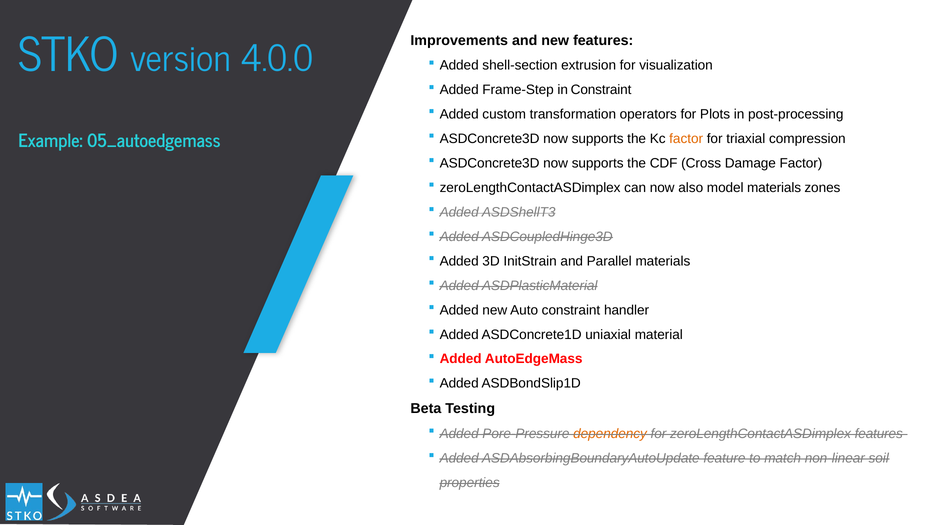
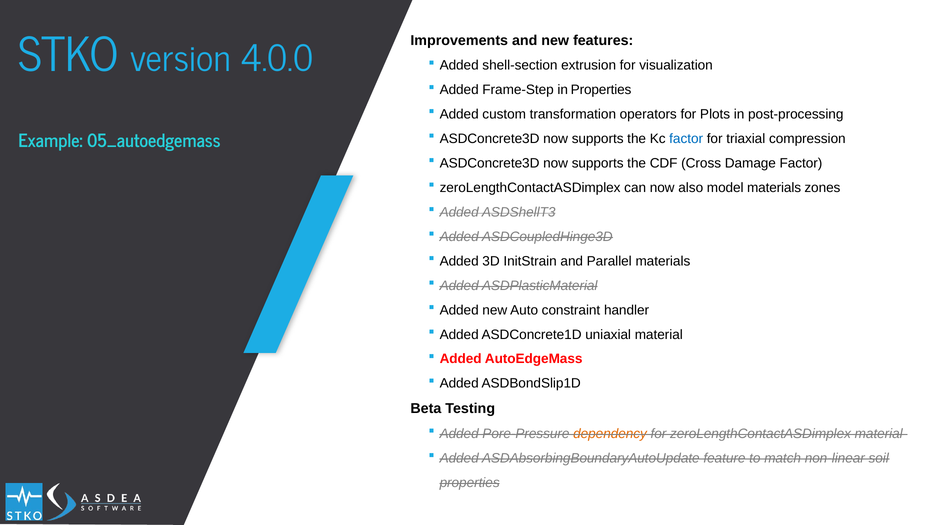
in Constraint: Constraint -> Properties
factor at (686, 139) colour: orange -> blue
zeroLengthContactASDimplex features: features -> material
